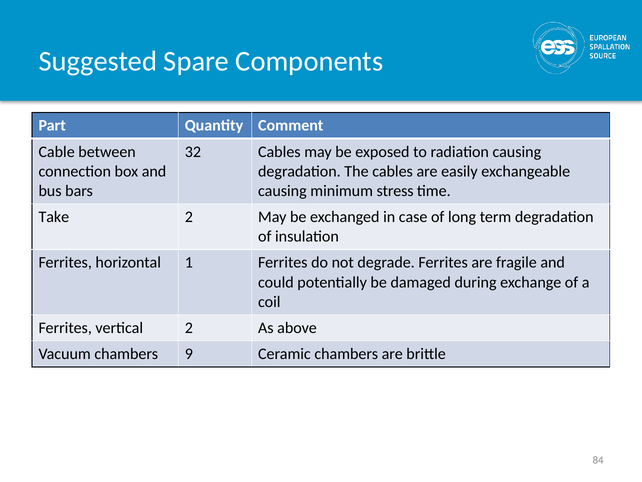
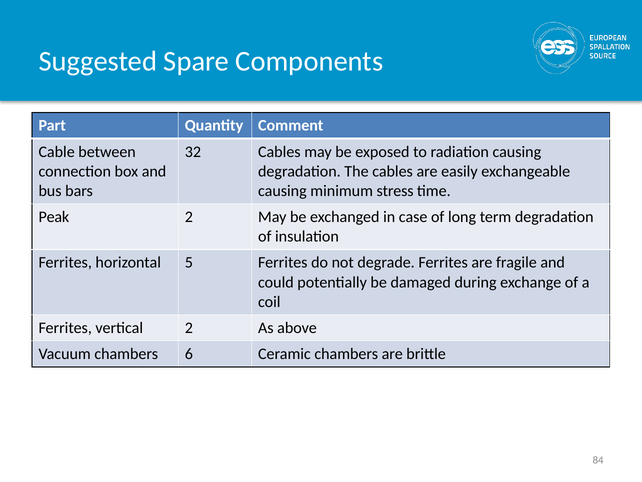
Take: Take -> Peak
1: 1 -> 5
9: 9 -> 6
